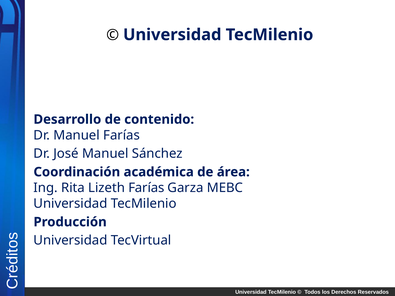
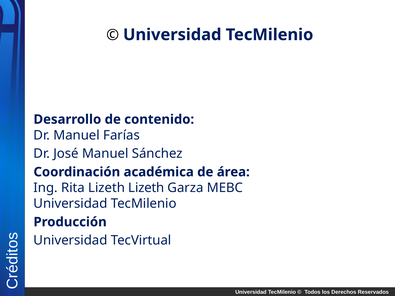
Lizeth Farías: Farías -> Lizeth
